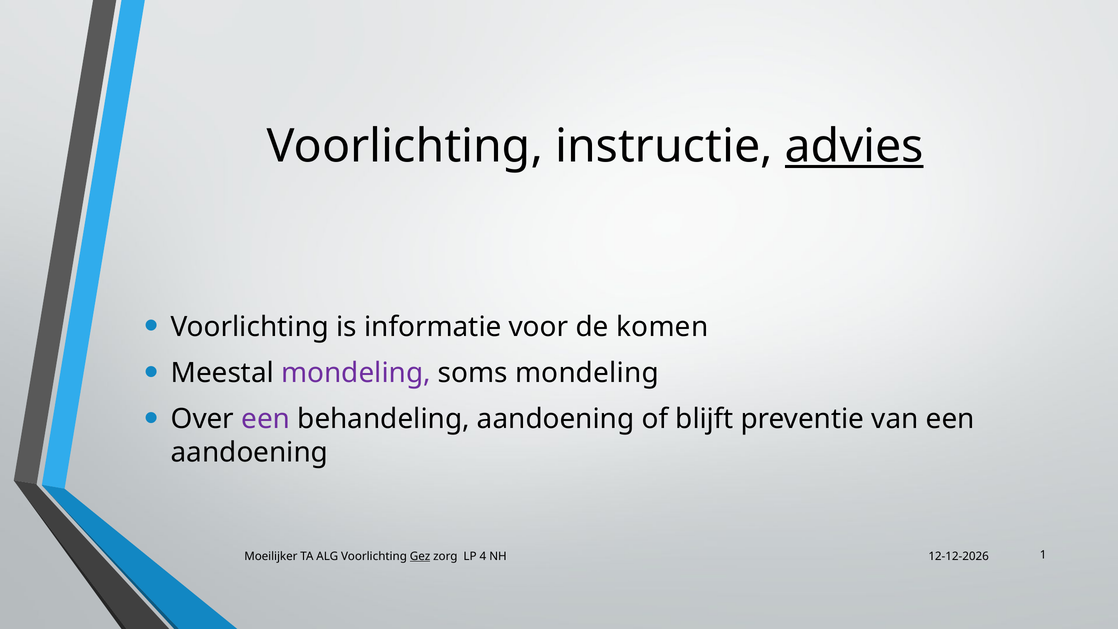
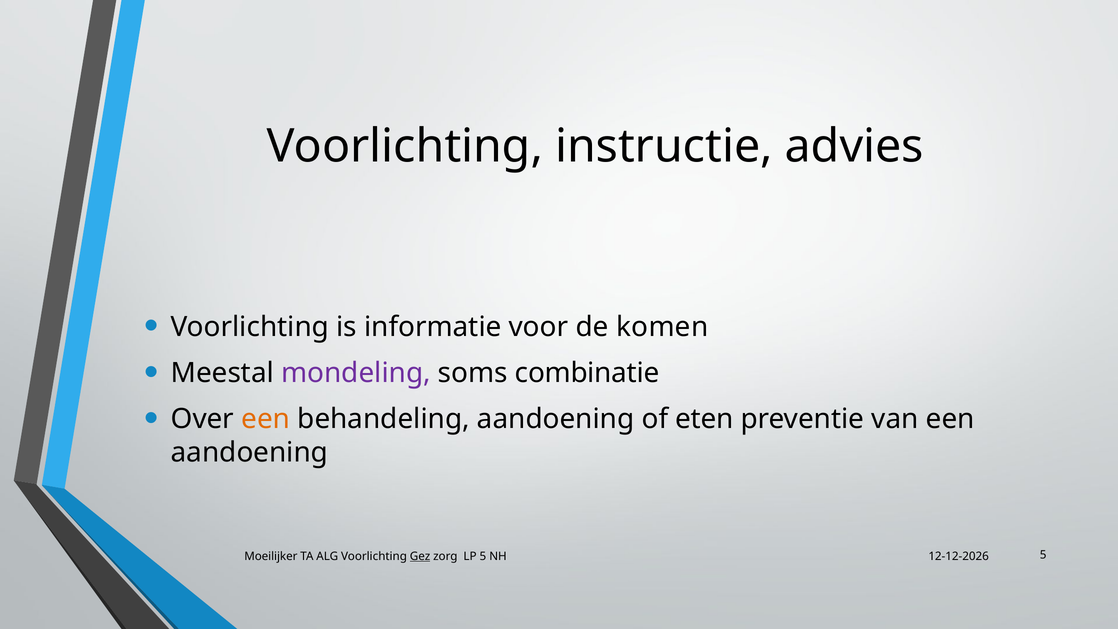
advies underline: present -> none
soms mondeling: mondeling -> combinatie
een at (266, 419) colour: purple -> orange
blijft: blijft -> eten
LP 4: 4 -> 5
NH 1: 1 -> 5
